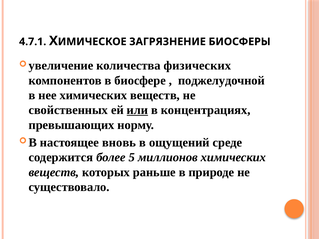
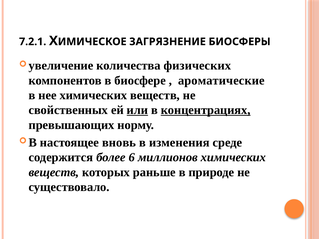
4.7.1: 4.7.1 -> 7.2.1
поджелудочной: поджелудочной -> ароматические
концентрациях underline: none -> present
ощущений: ощущений -> изменения
5: 5 -> 6
